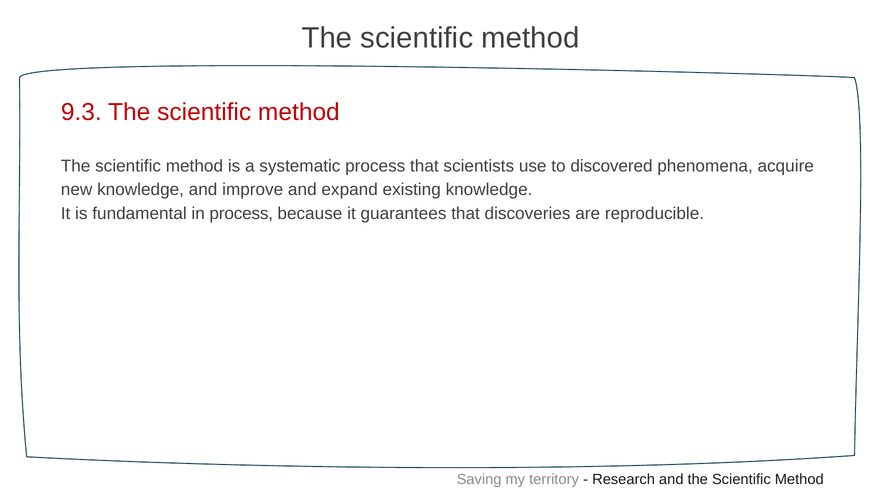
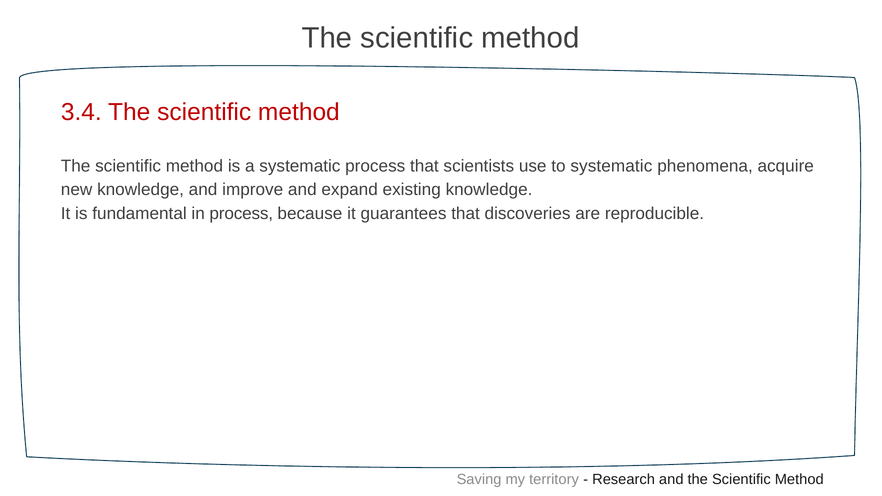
9.3: 9.3 -> 3.4
to discovered: discovered -> systematic
